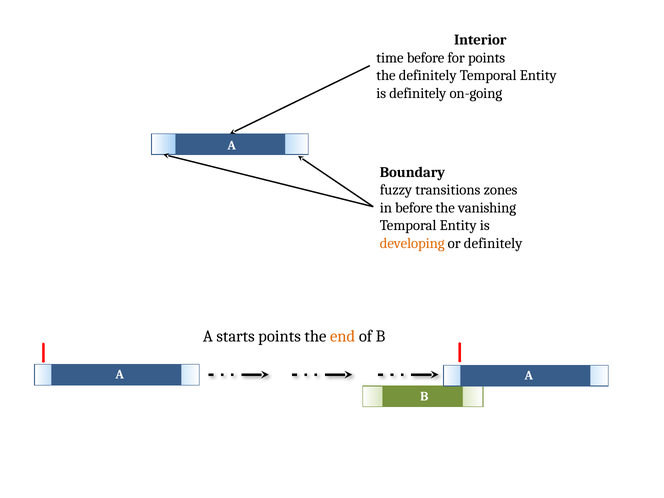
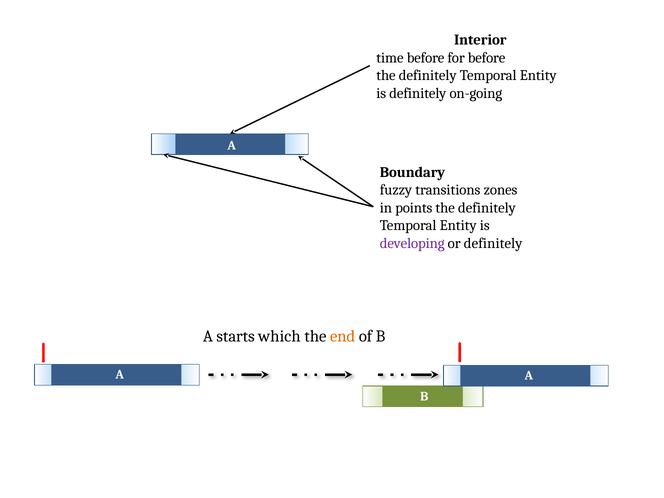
for points: points -> before
in before: before -> points
vanishing at (487, 208): vanishing -> definitely
developing colour: orange -> purple
starts points: points -> which
